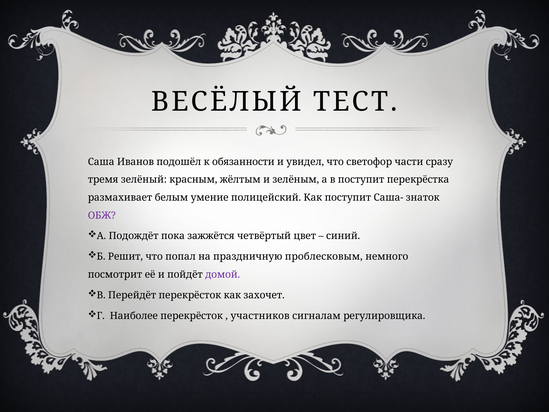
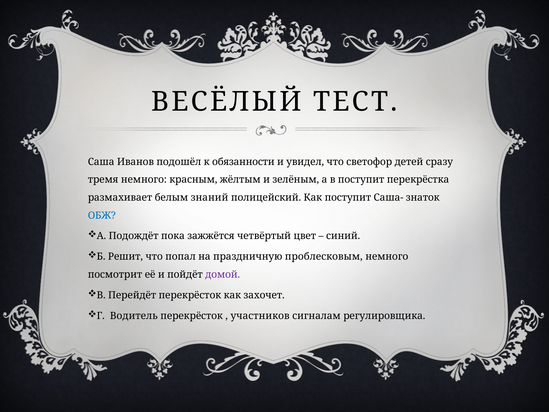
части: части -> детей
тремя зелёный: зелёный -> немного
умение: умение -> знаний
ОБЖ colour: purple -> blue
Наиболее: Наиболее -> Водитель
